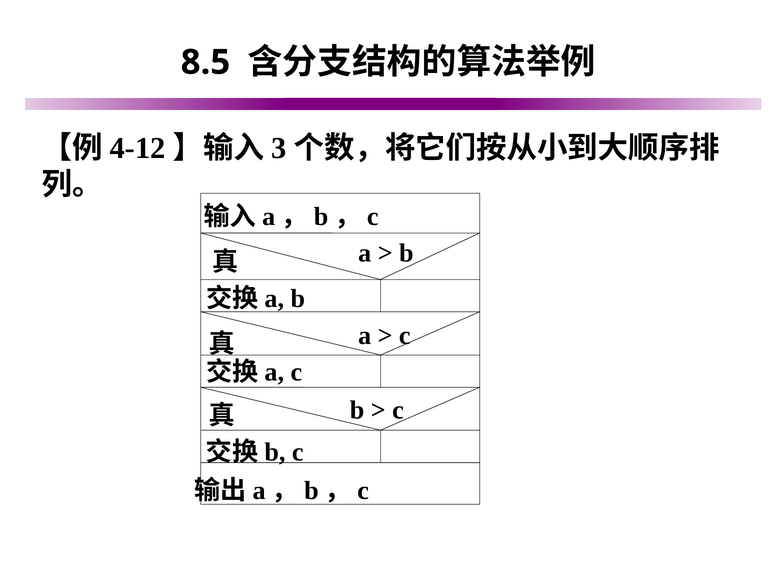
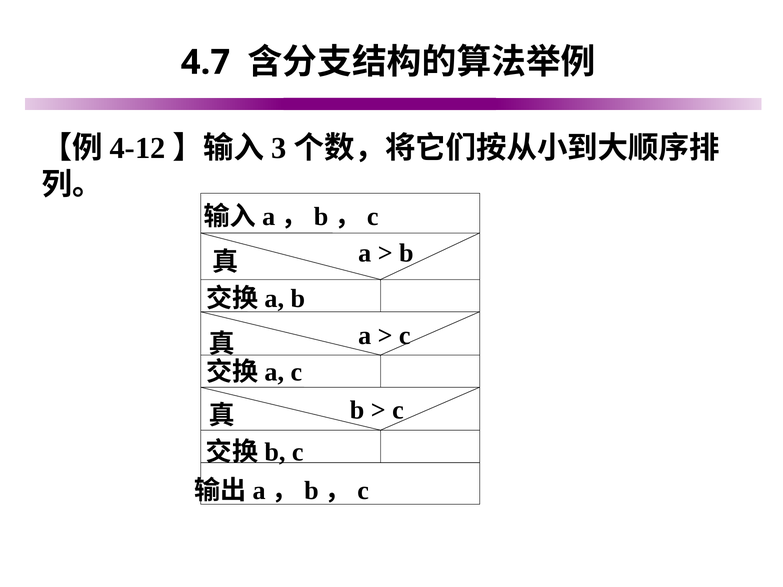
8.5: 8.5 -> 4.7
